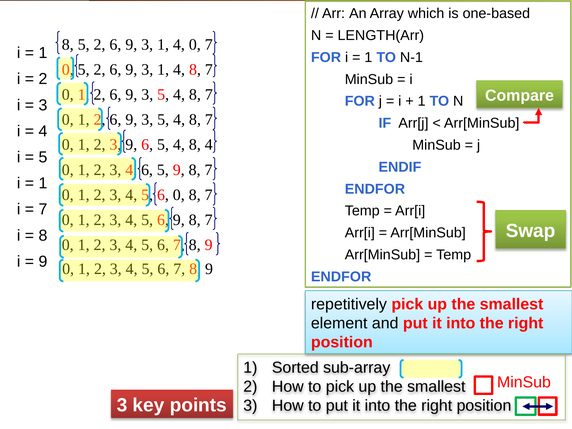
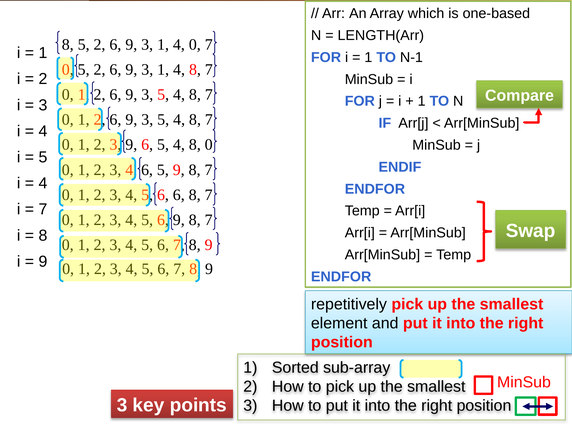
8 4: 4 -> 0
1 at (43, 183): 1 -> 4
6 0: 0 -> 6
